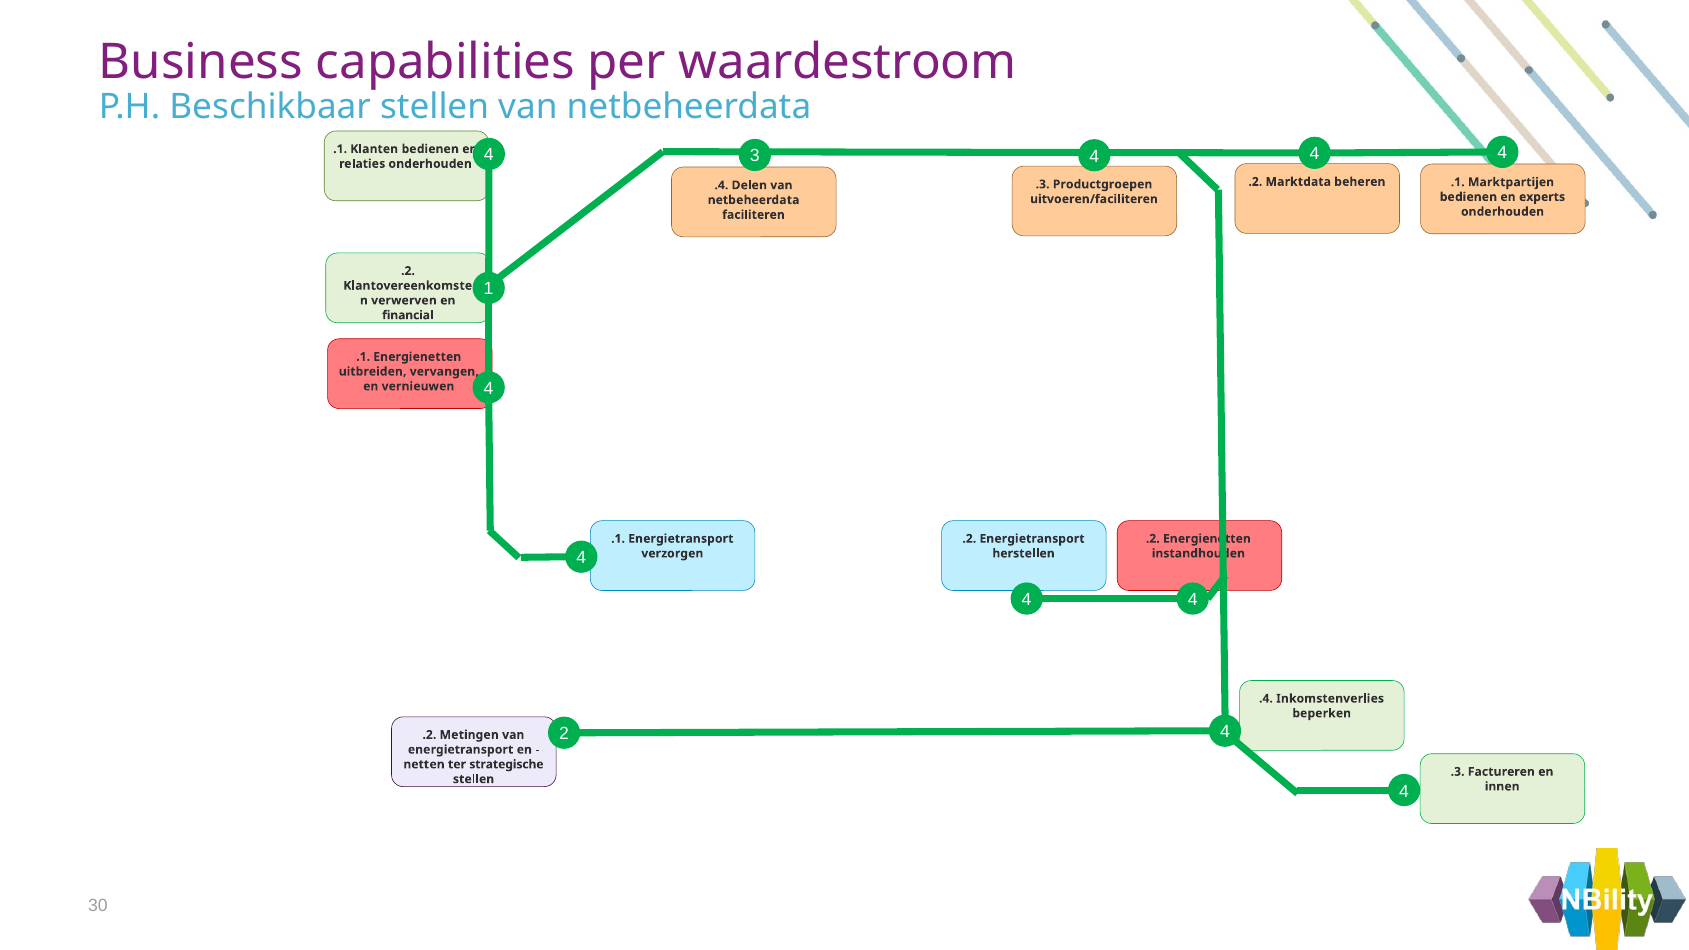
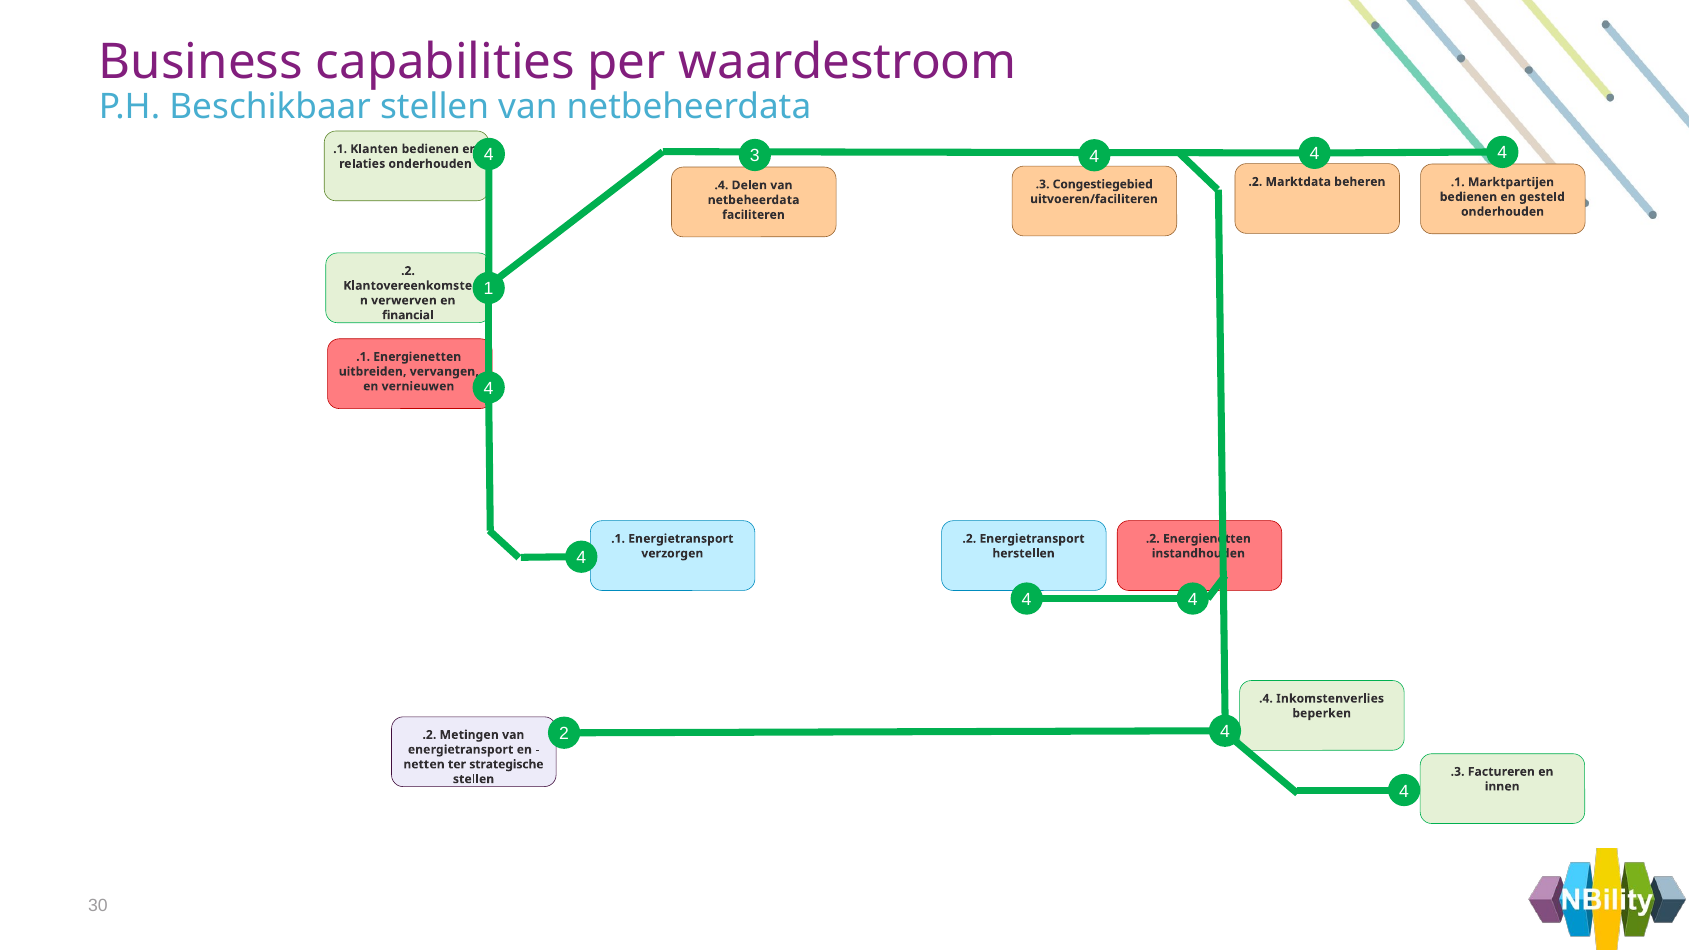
Productgroepen: Productgroepen -> Congestiegebied
experts: experts -> gesteld
